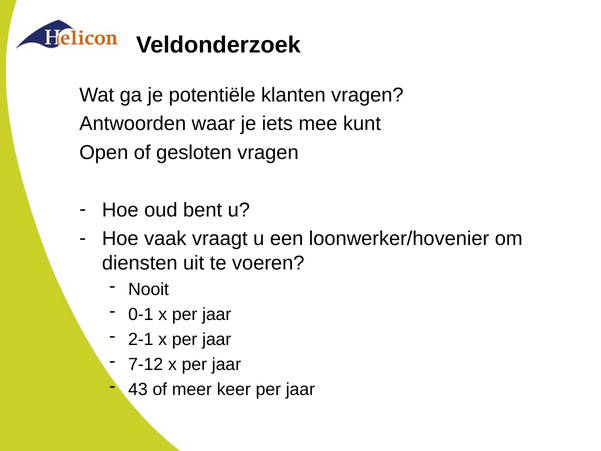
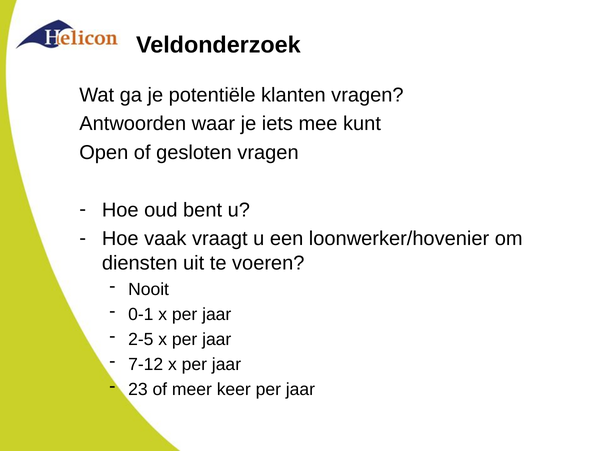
2-1: 2-1 -> 2-5
43: 43 -> 23
